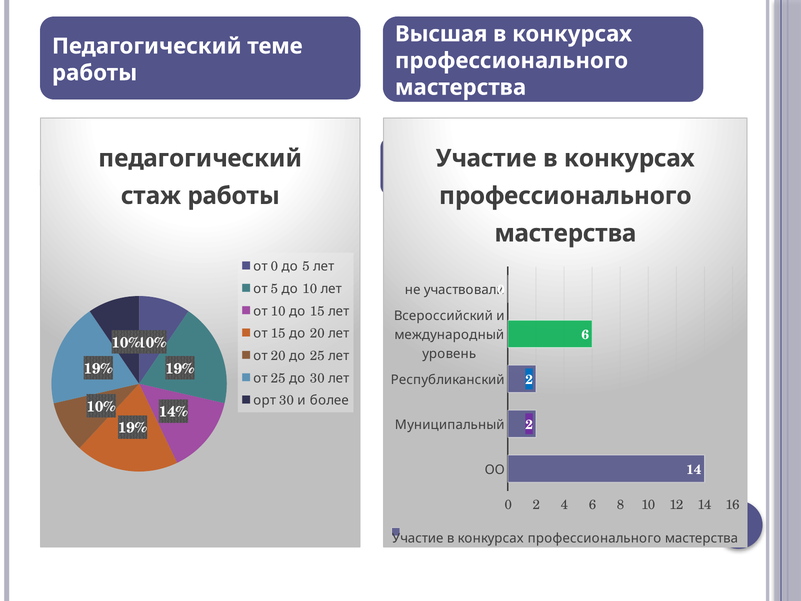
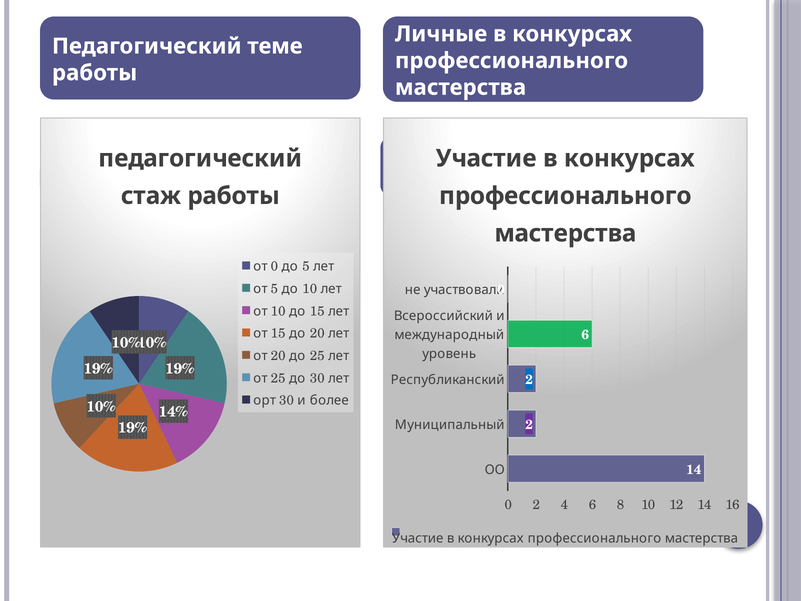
Высшая: Высшая -> Личные
